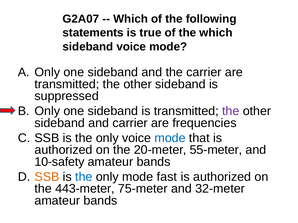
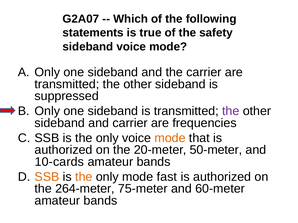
the which: which -> safety
mode at (170, 138) colour: blue -> orange
55-meter: 55-meter -> 50-meter
10-safety: 10-safety -> 10-cards
the at (84, 177) colour: blue -> orange
443-meter: 443-meter -> 264-meter
32-meter: 32-meter -> 60-meter
